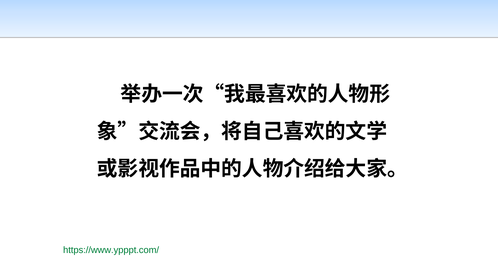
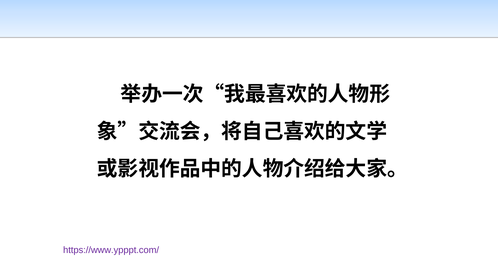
https://www.ypppt.com/ colour: green -> purple
